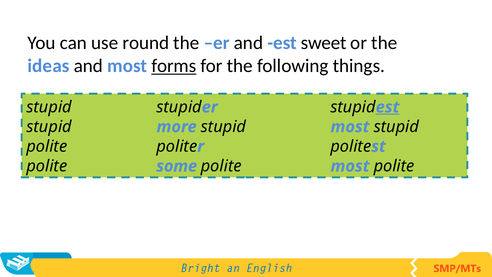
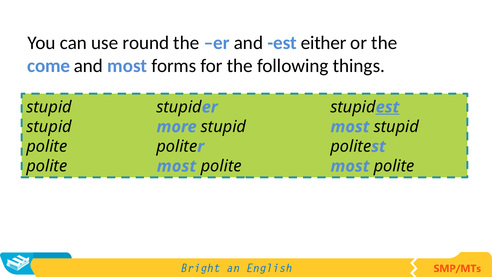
sweet: sweet -> either
ideas: ideas -> come
forms underline: present -> none
some at (177, 166): some -> most
